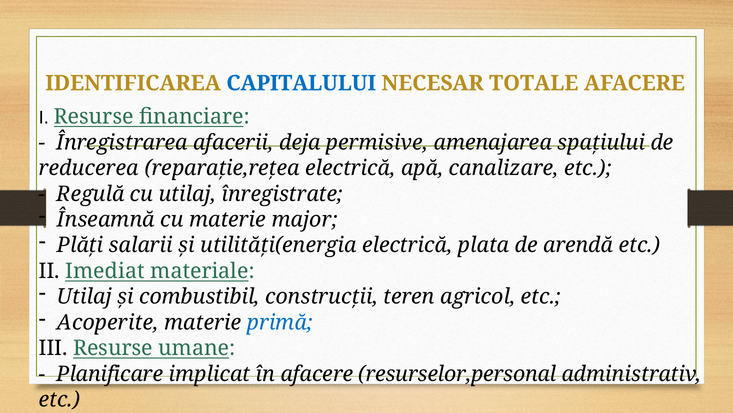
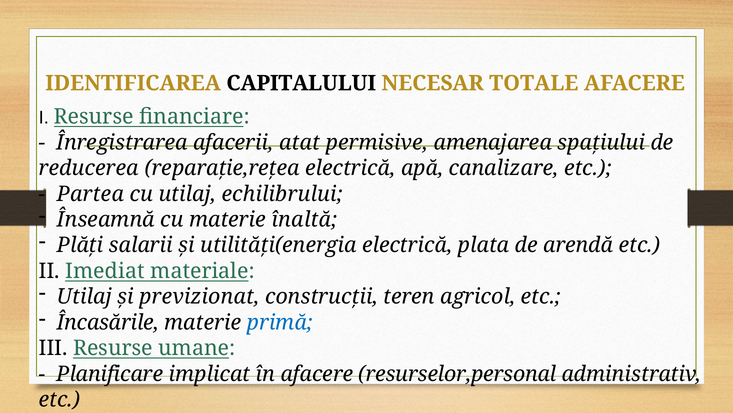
CAPITALULUI colour: blue -> black
deja: deja -> atat
Regulă: Regulă -> Partea
înregistrate: înregistrate -> echilibrului
major: major -> înaltă
combustibil: combustibil -> previzionat
Acoperite: Acoperite -> Încasările
